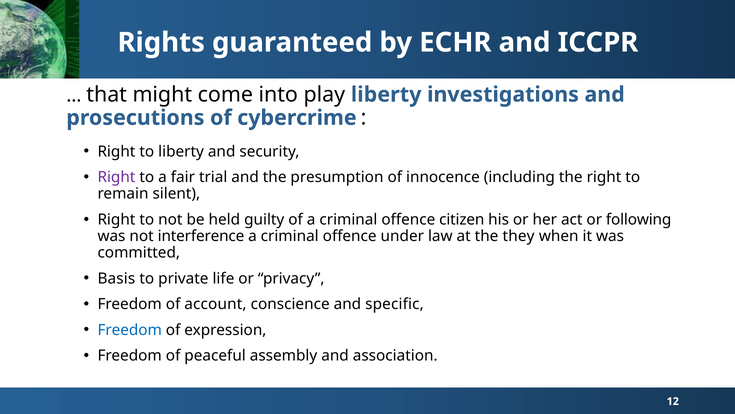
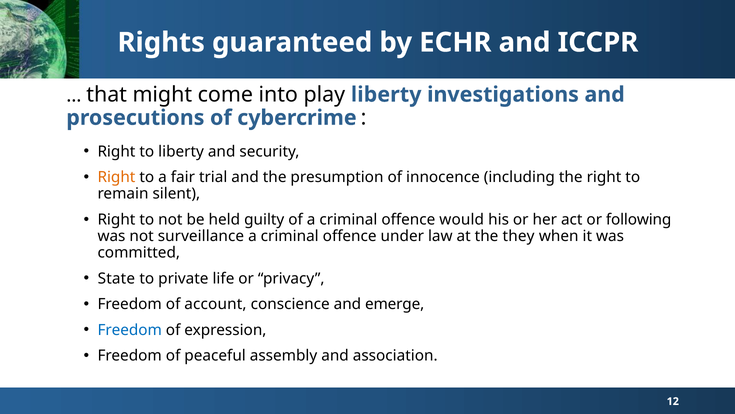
Right at (116, 177) colour: purple -> orange
citizen: citizen -> would
interference: interference -> surveillance
Basis: Basis -> State
specific: specific -> emerge
